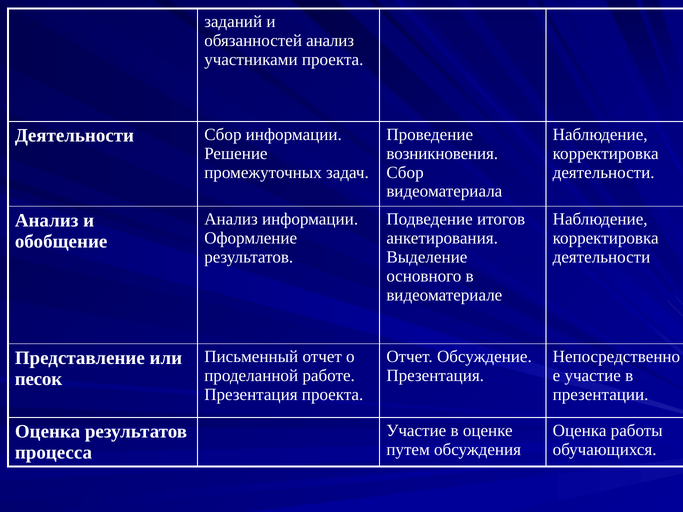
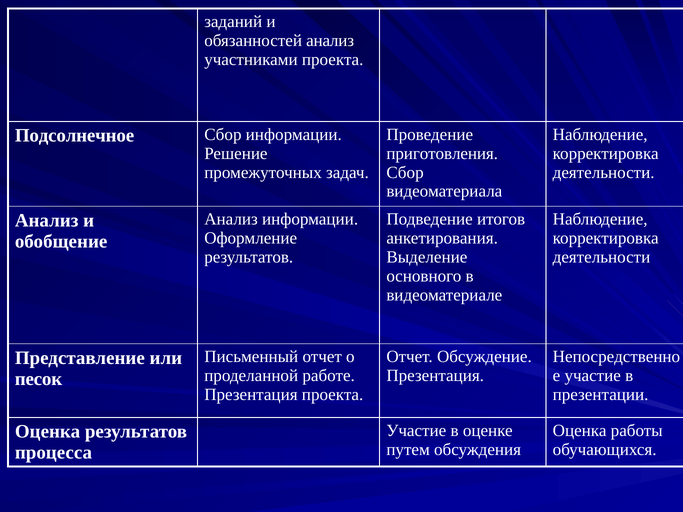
Деятельности at (74, 136): Деятельности -> Подсолнечное
возникновения: возникновения -> приготовления
